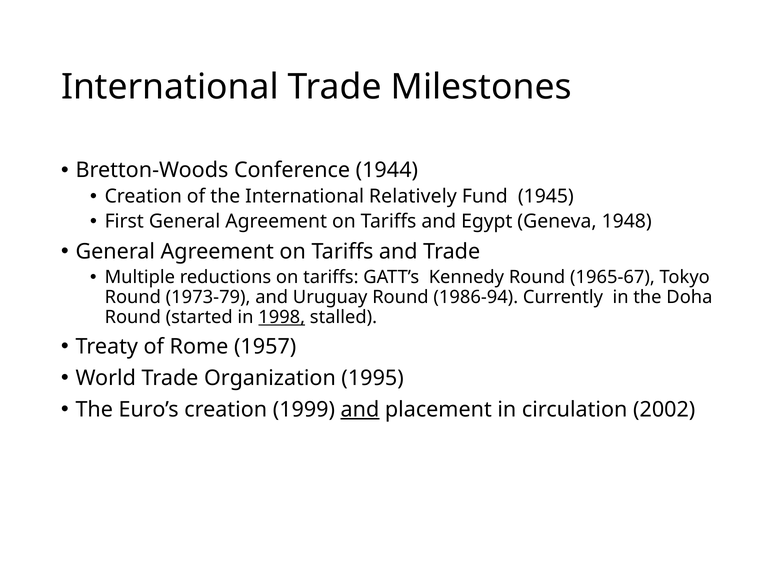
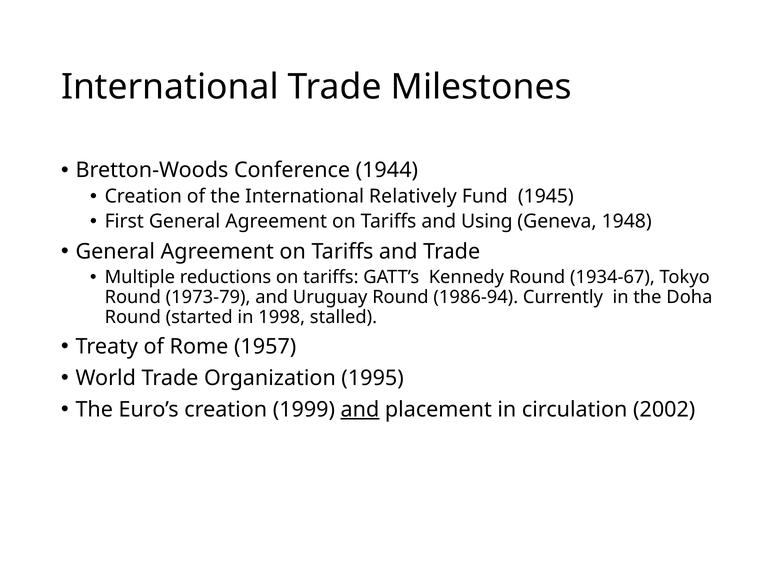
Egypt: Egypt -> Using
1965-67: 1965-67 -> 1934-67
1998 underline: present -> none
